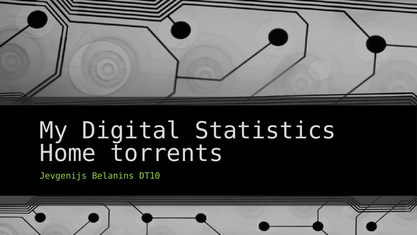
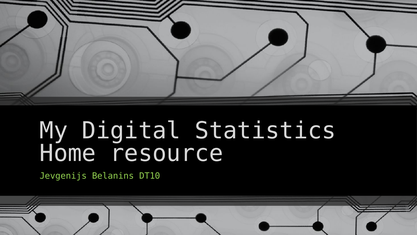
torrents: torrents -> resource
